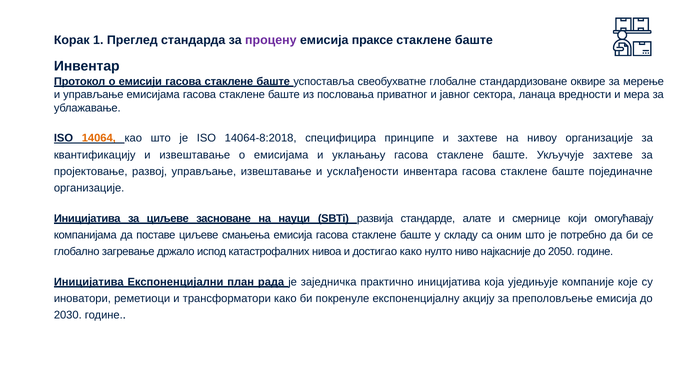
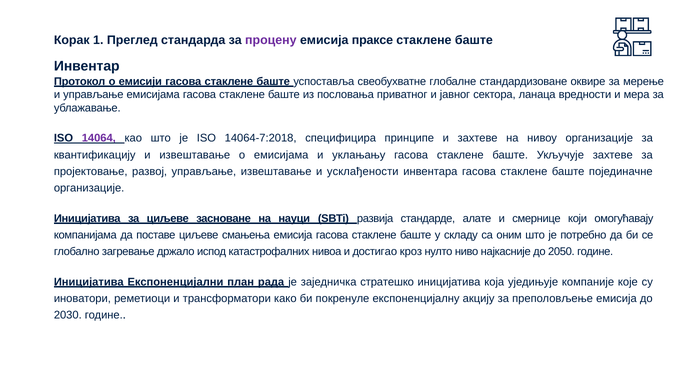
14064 colour: orange -> purple
14064-8:2018: 14064-8:2018 -> 14064-7:2018
достигaо како: како -> кроз
практично: практично -> стратешко
